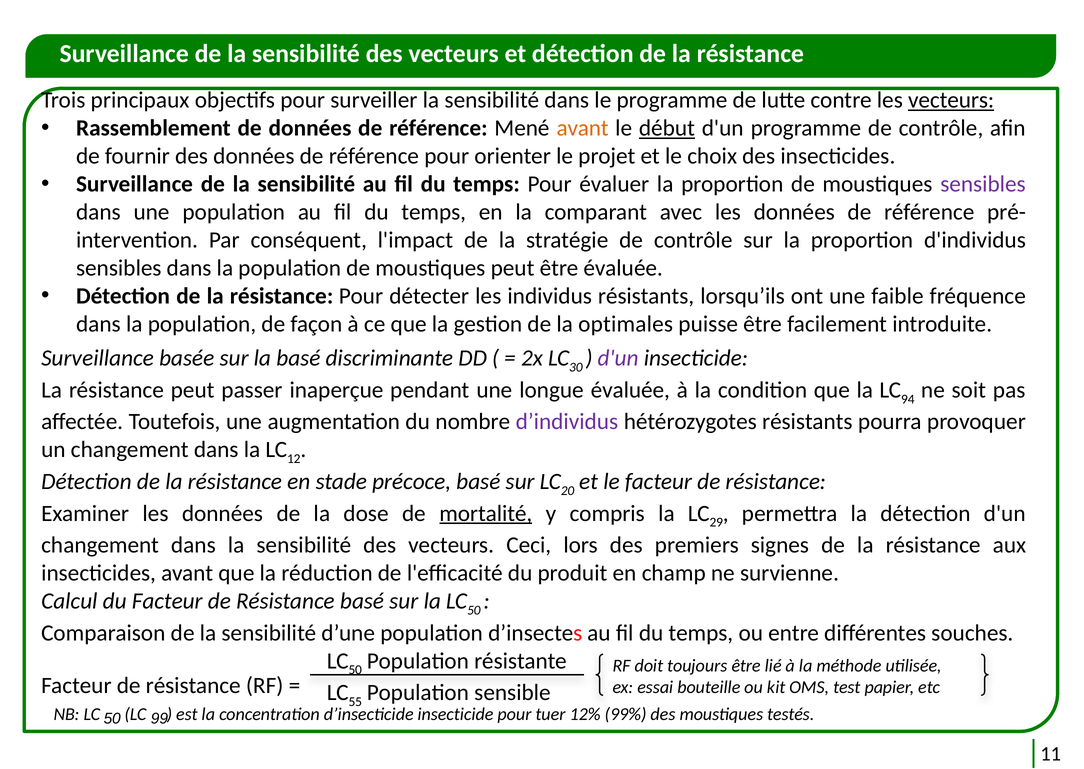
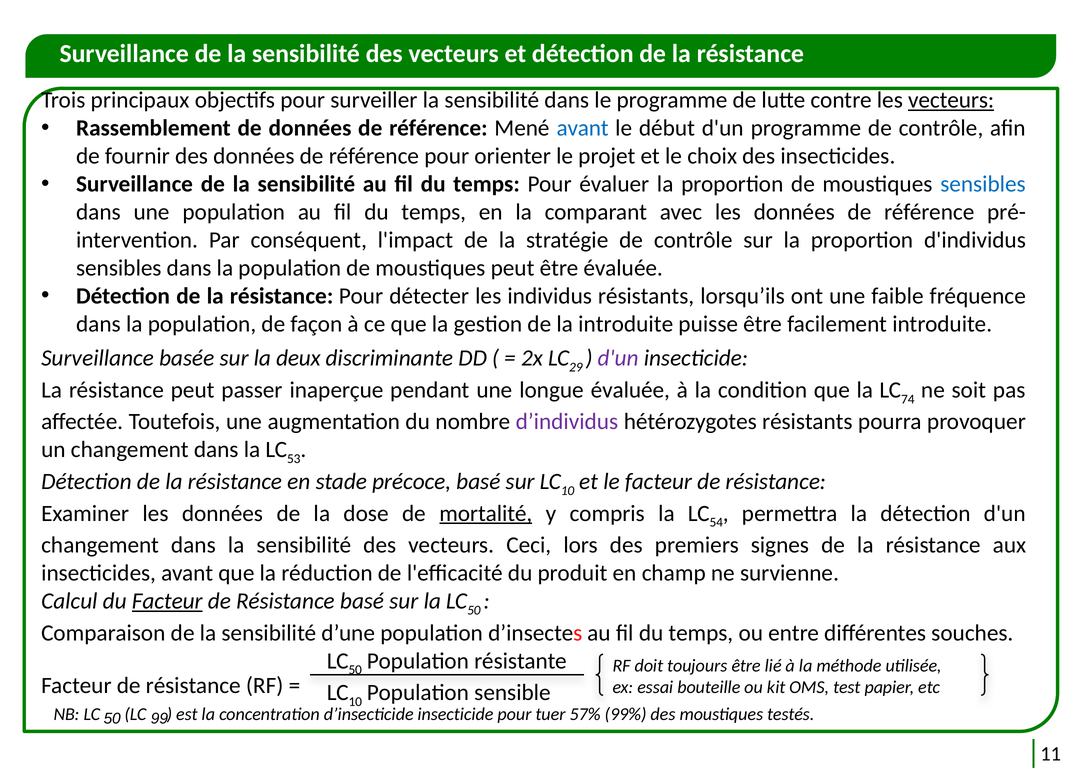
avant at (583, 128) colour: orange -> blue
début underline: present -> none
sensibles at (983, 184) colour: purple -> blue
la optimales: optimales -> introduite
la basé: basé -> deux
30: 30 -> 29
94: 94 -> 74
12: 12 -> 53
sur LC 20: 20 -> 10
29: 29 -> 54
Facteur at (167, 601) underline: none -> present
55 at (355, 702): 55 -> 10
12%: 12% -> 57%
